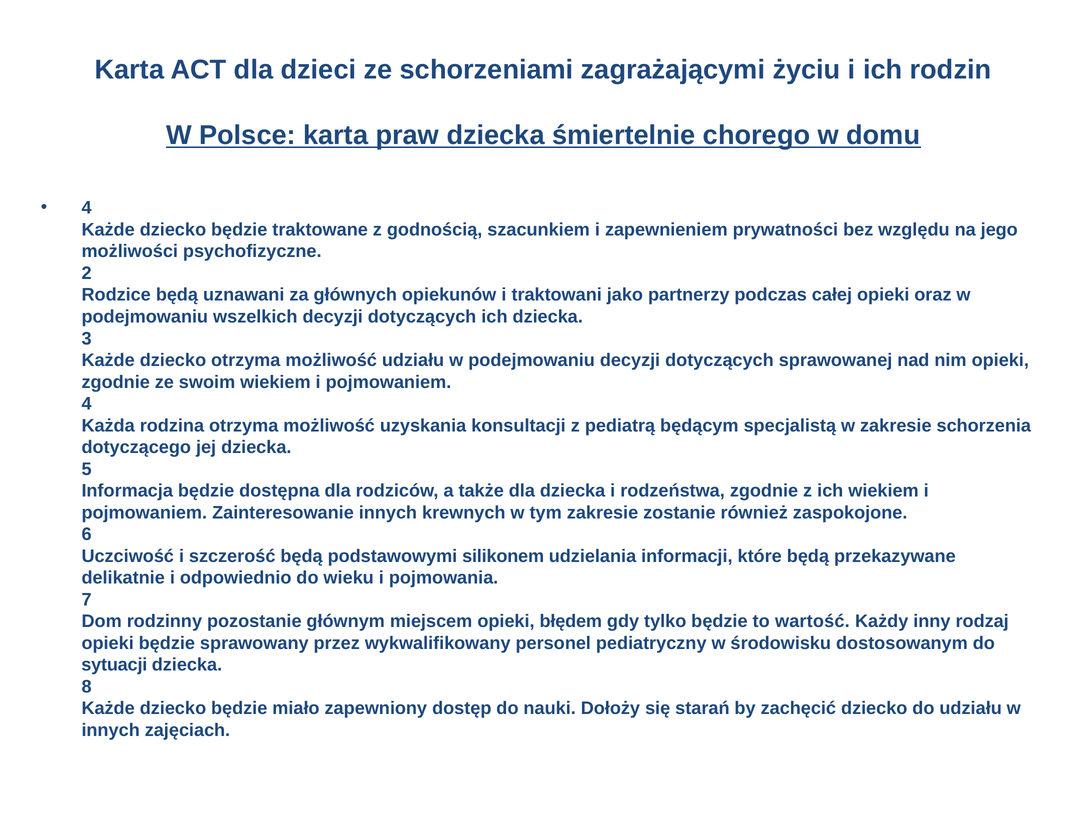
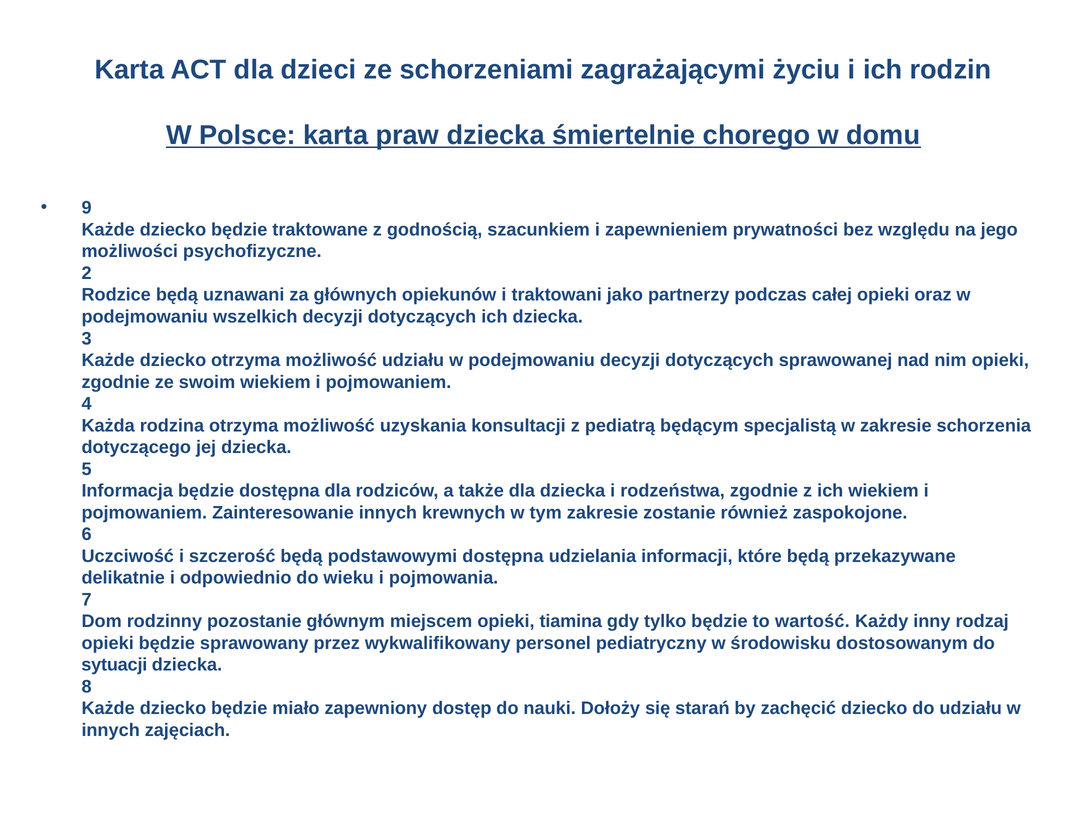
4 at (87, 208): 4 -> 9
podstawowymi silikonem: silikonem -> dostępna
błędem: błędem -> tiamina
